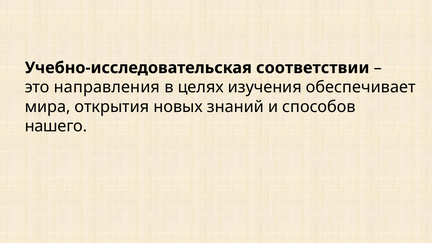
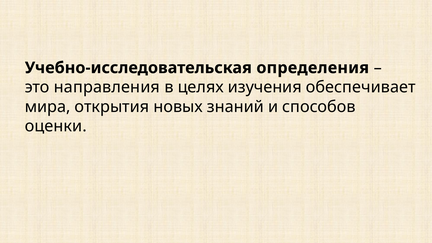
соответствии: соответствии -> определения
нашего: нашего -> оценки
